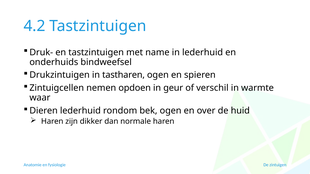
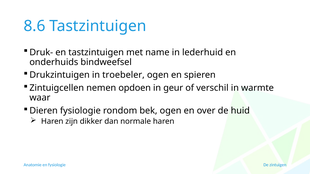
4.2: 4.2 -> 8.6
tastharen: tastharen -> troebeler
Dieren lederhuid: lederhuid -> fysiologie
